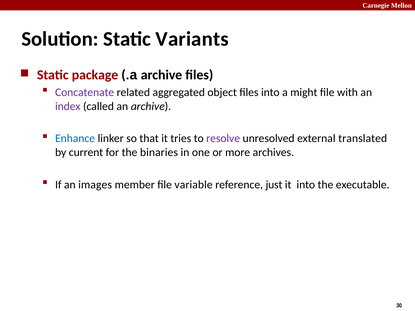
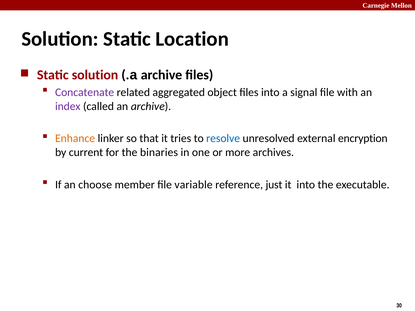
Variants: Variants -> Location
Static package: package -> solution
might: might -> signal
Enhance colour: blue -> orange
resolve colour: purple -> blue
translated: translated -> encryption
images: images -> choose
